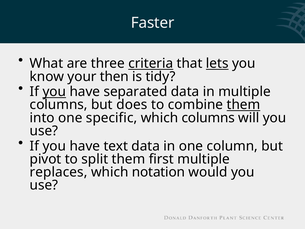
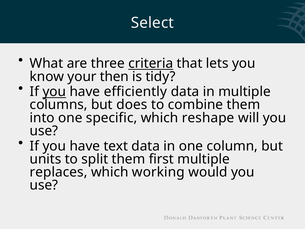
Faster: Faster -> Select
lets underline: present -> none
separated: separated -> efficiently
them at (243, 105) underline: present -> none
which columns: columns -> reshape
pivot: pivot -> units
notation: notation -> working
